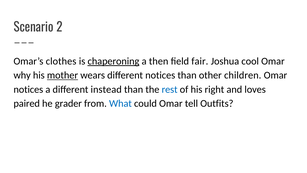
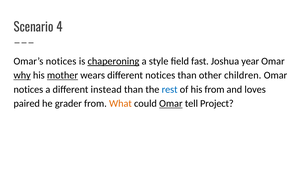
2: 2 -> 4
Omar’s clothes: clothes -> notices
then: then -> style
fair: fair -> fast
cool: cool -> year
why underline: none -> present
his right: right -> from
What colour: blue -> orange
Omar at (171, 103) underline: none -> present
Outfits: Outfits -> Project
